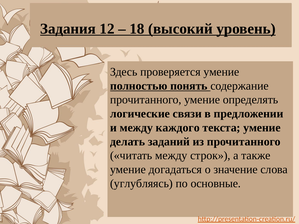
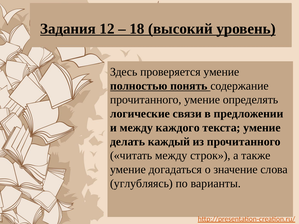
заданий: заданий -> каждый
основные: основные -> варианты
